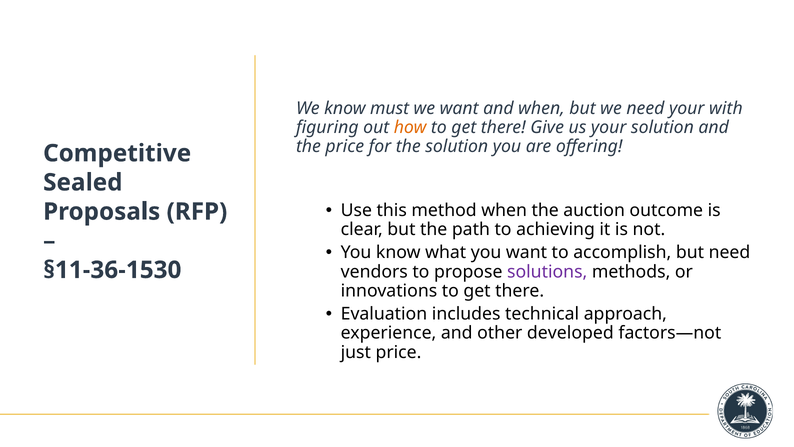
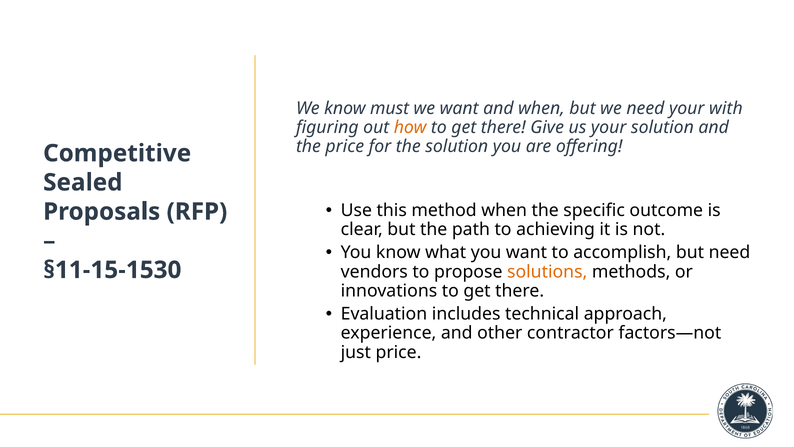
auction: auction -> specific
§11-36-1530: §11-36-1530 -> §11-15-1530
solutions colour: purple -> orange
developed: developed -> contractor
